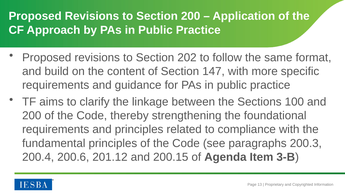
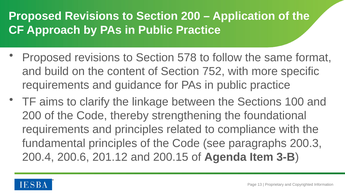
202: 202 -> 578
147: 147 -> 752
